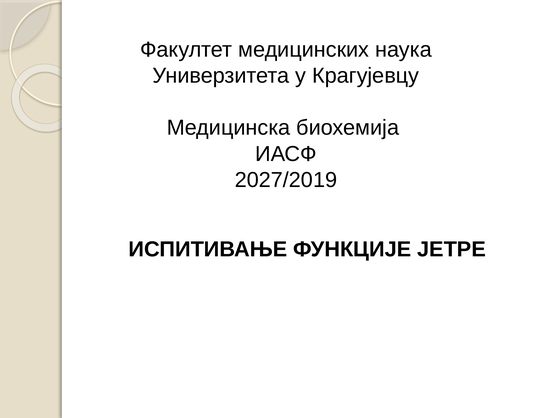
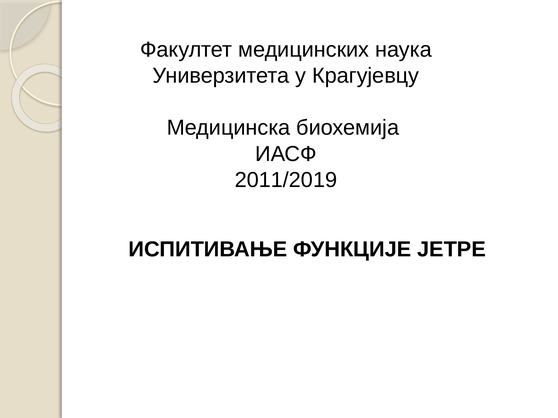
2027/2019: 2027/2019 -> 2011/2019
